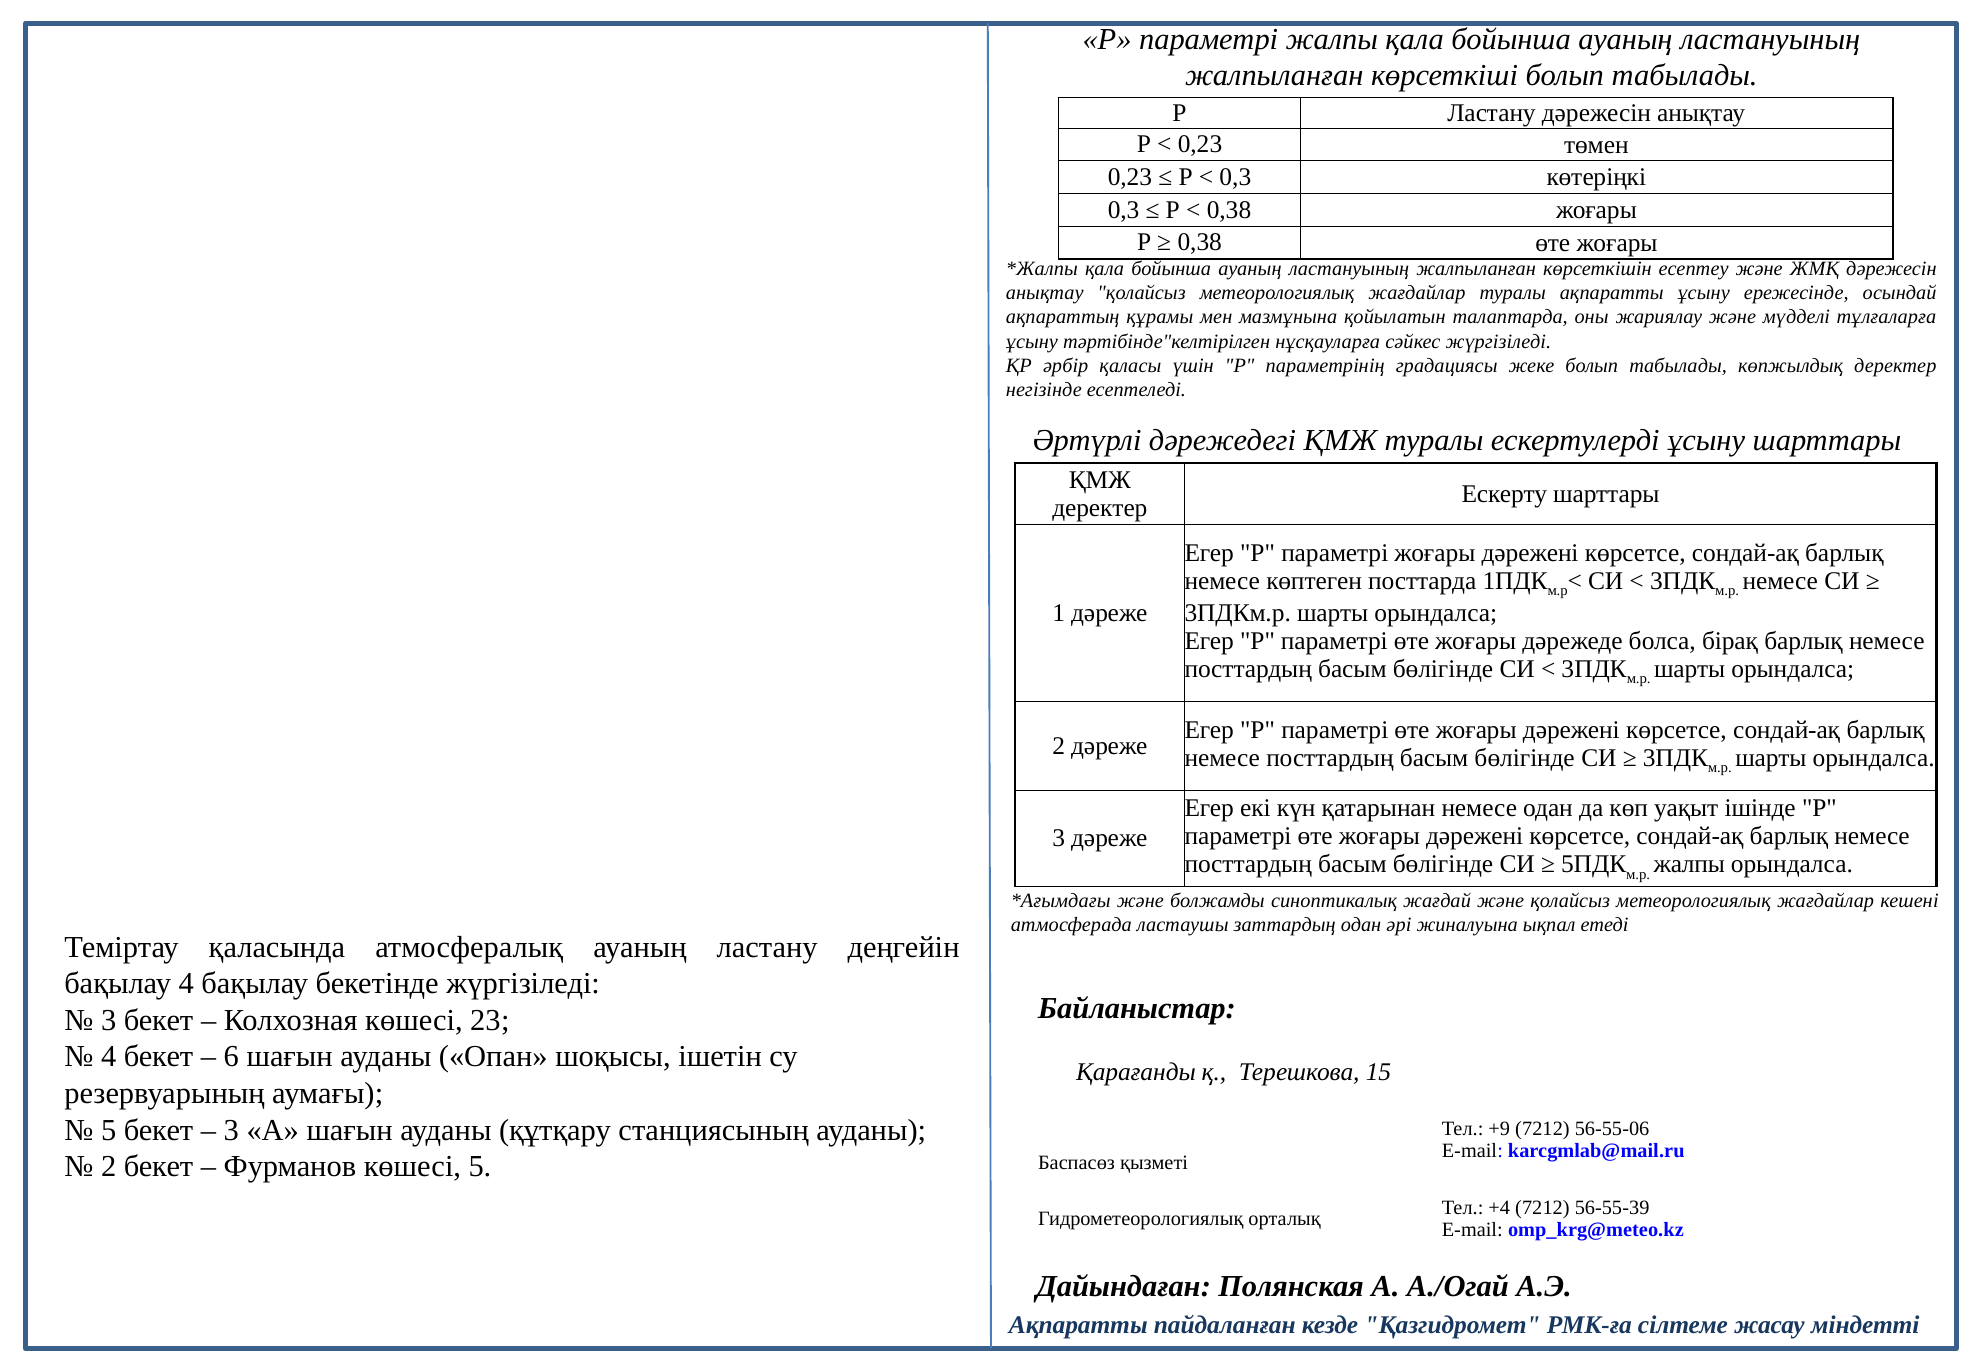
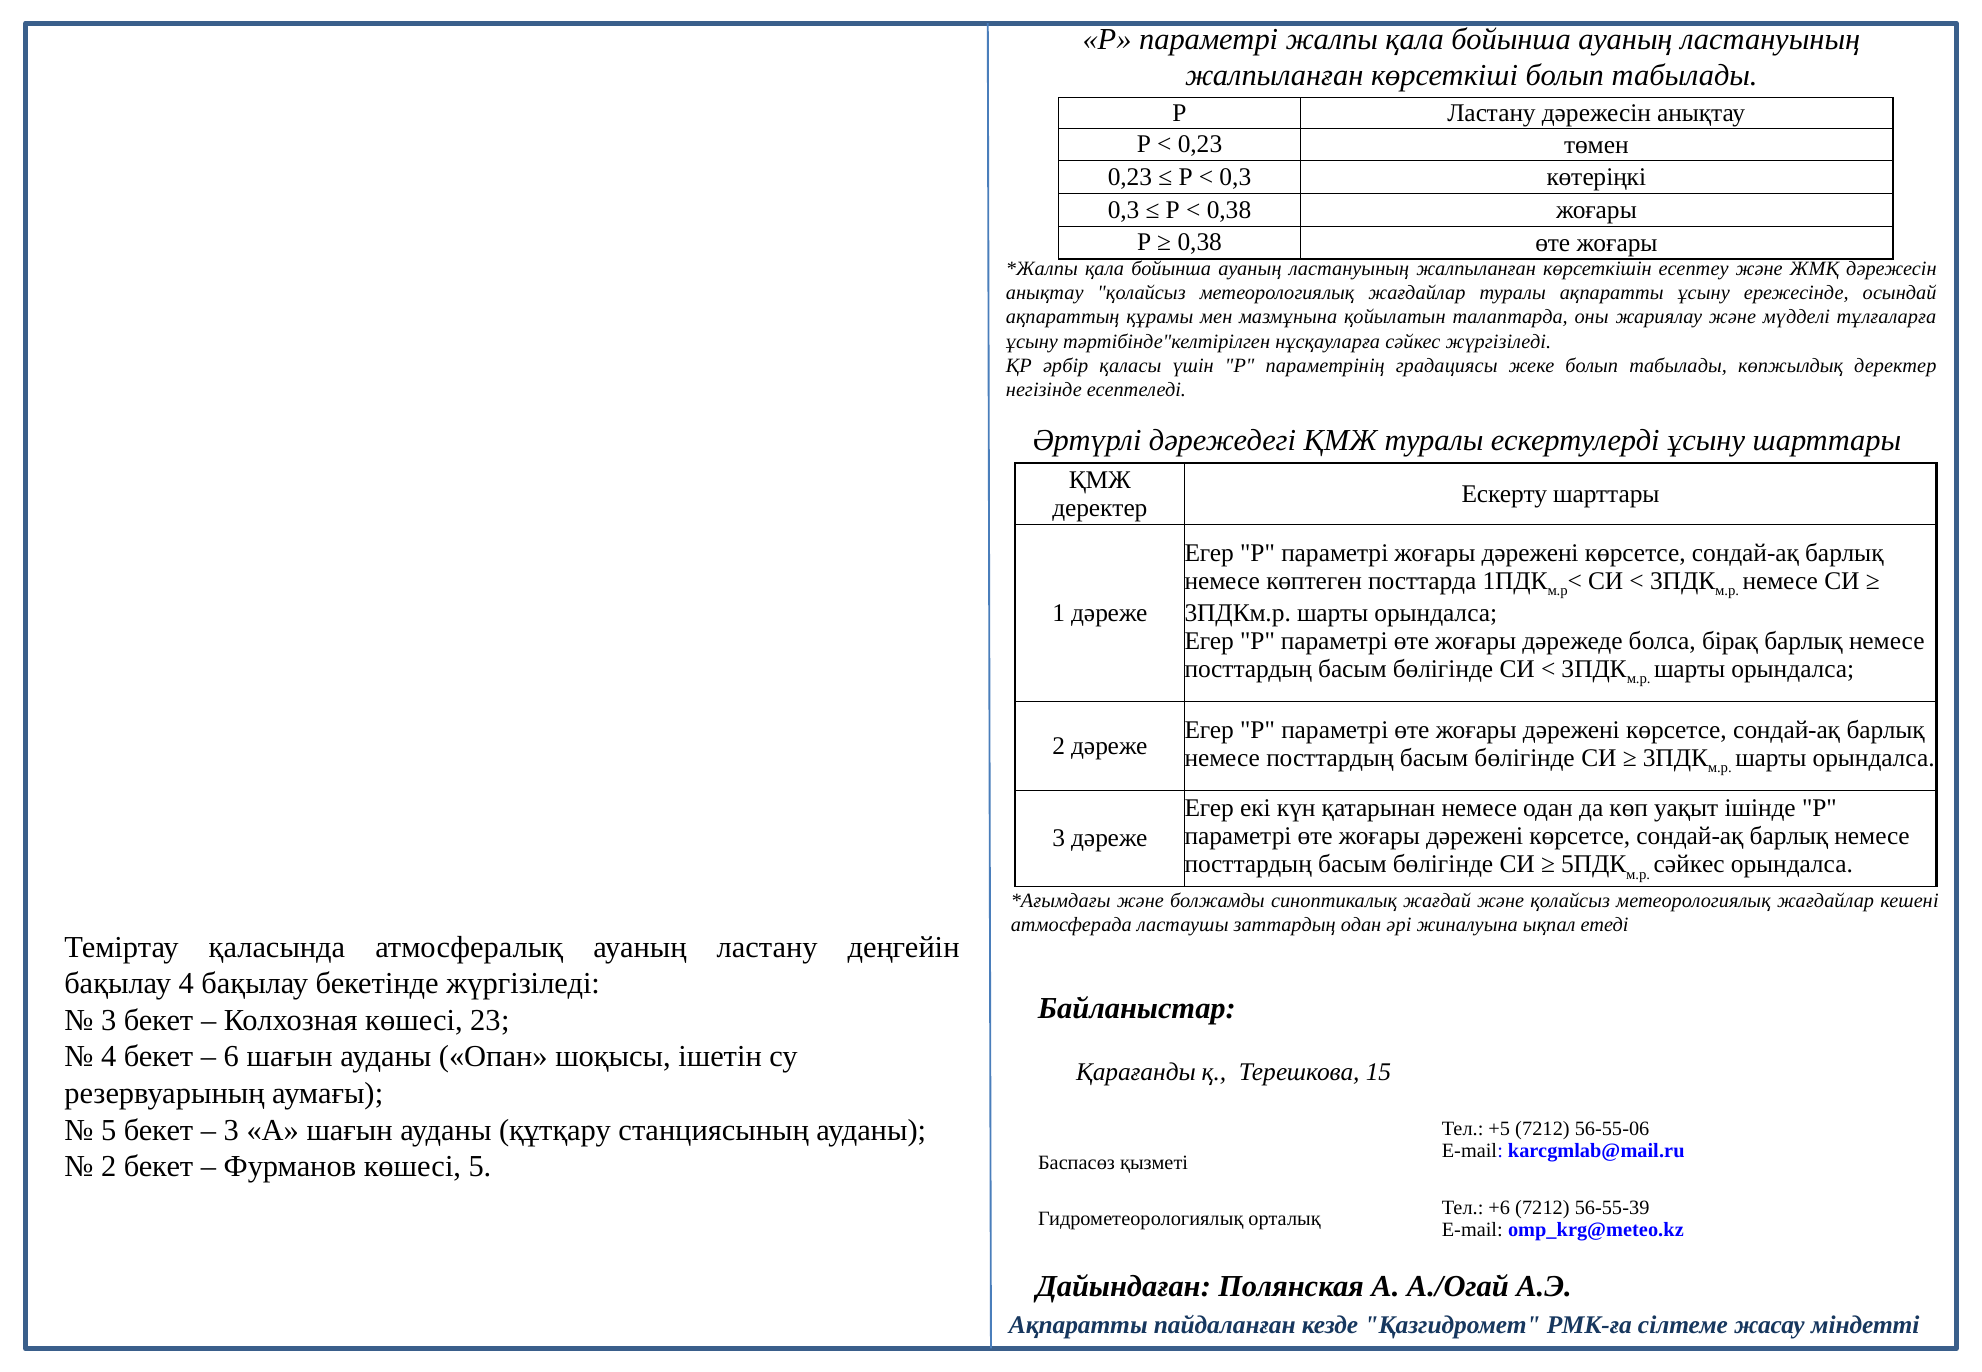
жалпы at (1689, 865): жалпы -> сәйкес
+9: +9 -> +5
+4: +4 -> +6
